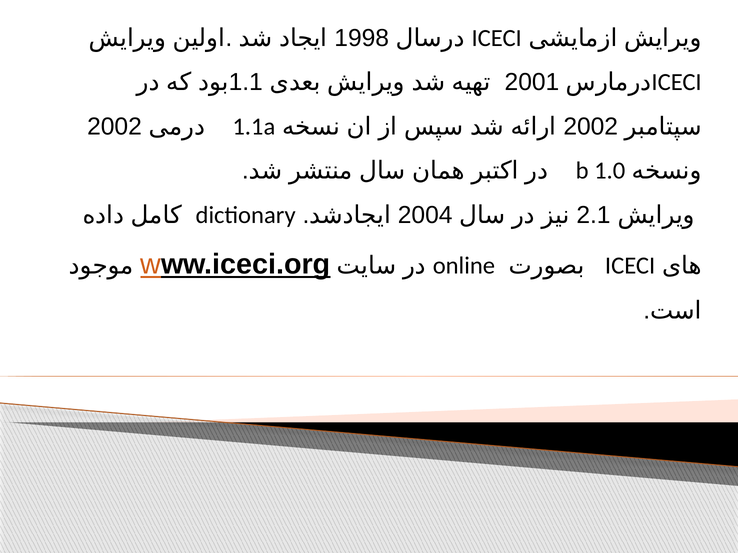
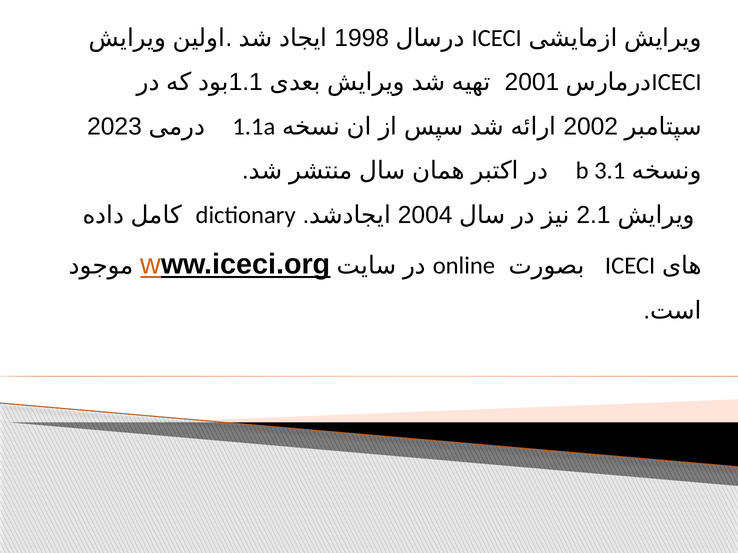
2002 at (114, 127): 2002 -> 2023
1.0: 1.0 -> 3.1
